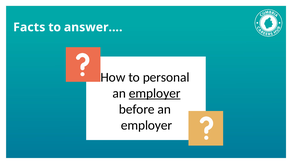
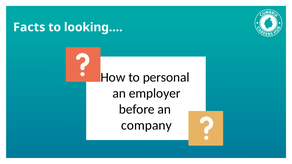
answer…: answer… -> looking…
employer at (155, 93) underline: present -> none
employer at (147, 126): employer -> company
